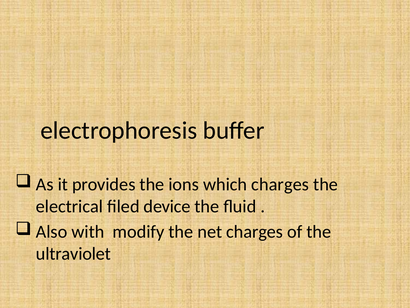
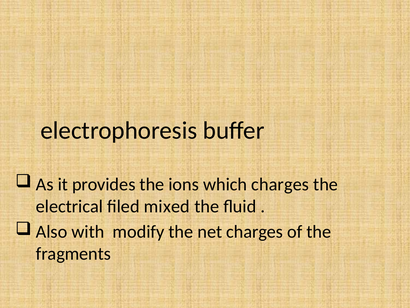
device: device -> mixed
ultraviolet: ultraviolet -> fragments
